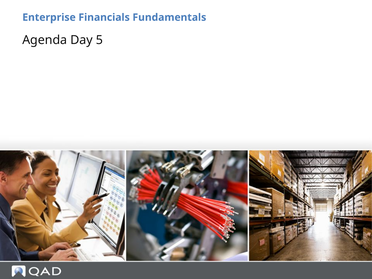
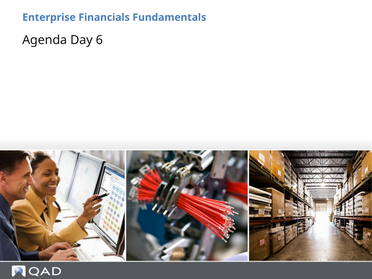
5: 5 -> 6
